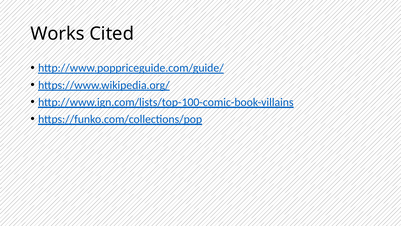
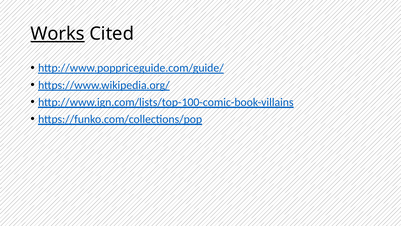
Works underline: none -> present
